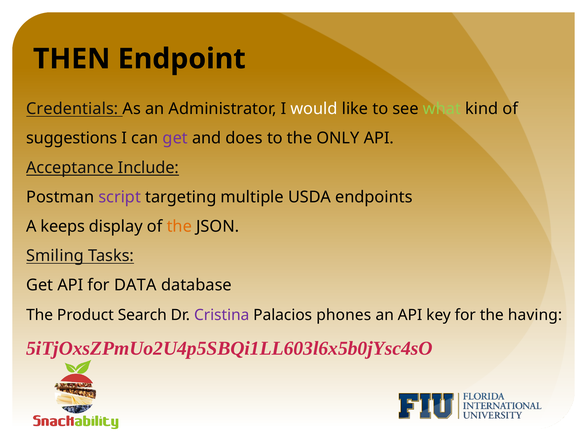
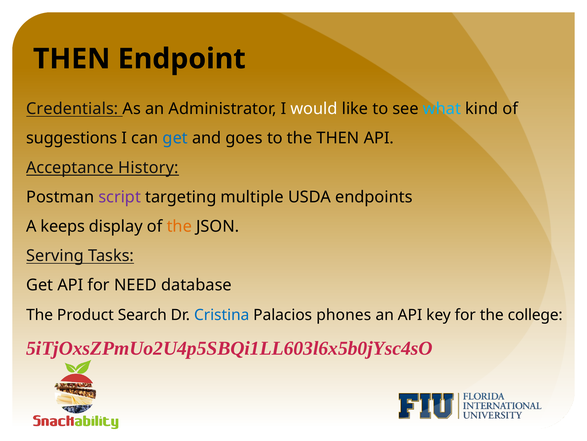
what colour: light green -> light blue
get at (175, 138) colour: purple -> blue
does: does -> goes
the ONLY: ONLY -> THEN
Include: Include -> History
Smiling: Smiling -> Serving
DATA: DATA -> NEED
Cristina colour: purple -> blue
having: having -> college
